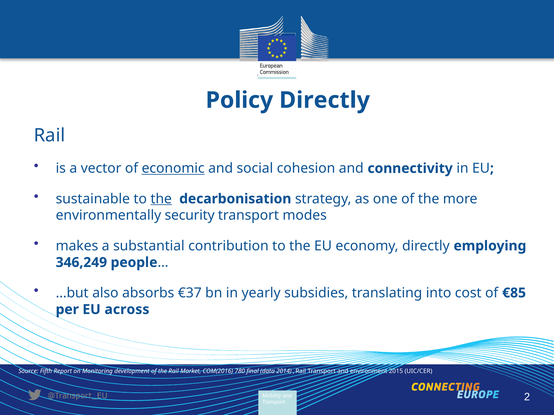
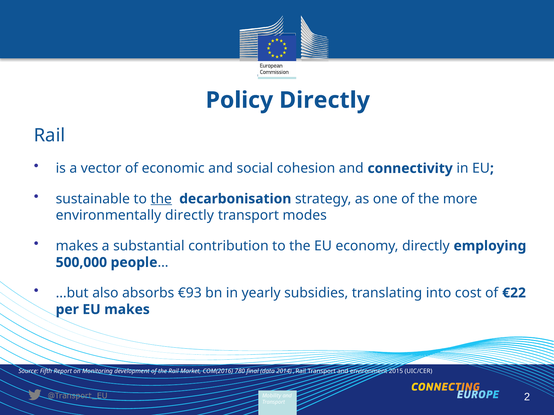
economic underline: present -> none
environmentally security: security -> directly
346,249: 346,249 -> 500,000
€37: €37 -> €93
€85: €85 -> €22
EU across: across -> makes
